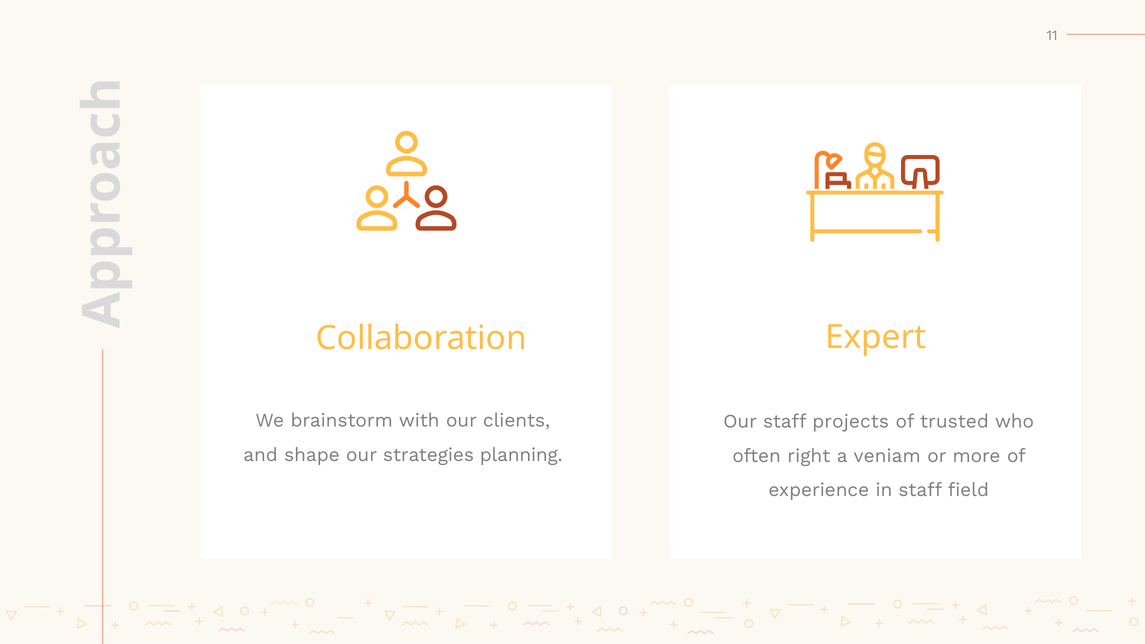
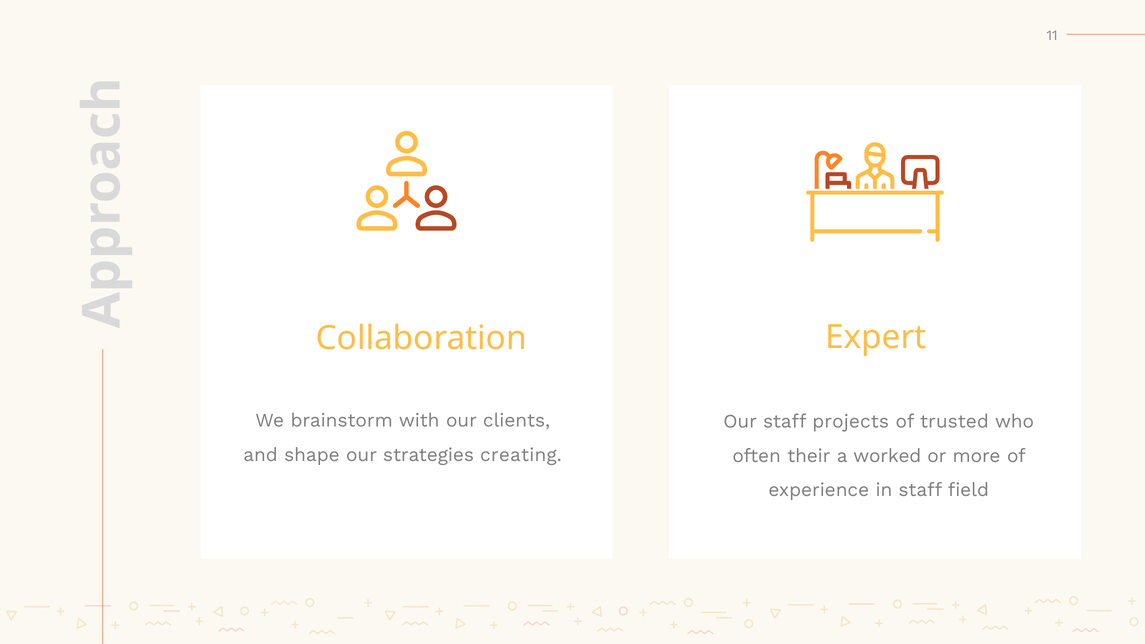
planning: planning -> creating
right: right -> their
veniam: veniam -> worked
